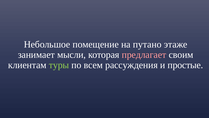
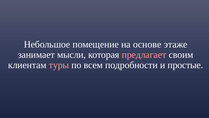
путано: путано -> основе
туры colour: light green -> pink
рассуждения: рассуждения -> подробности
